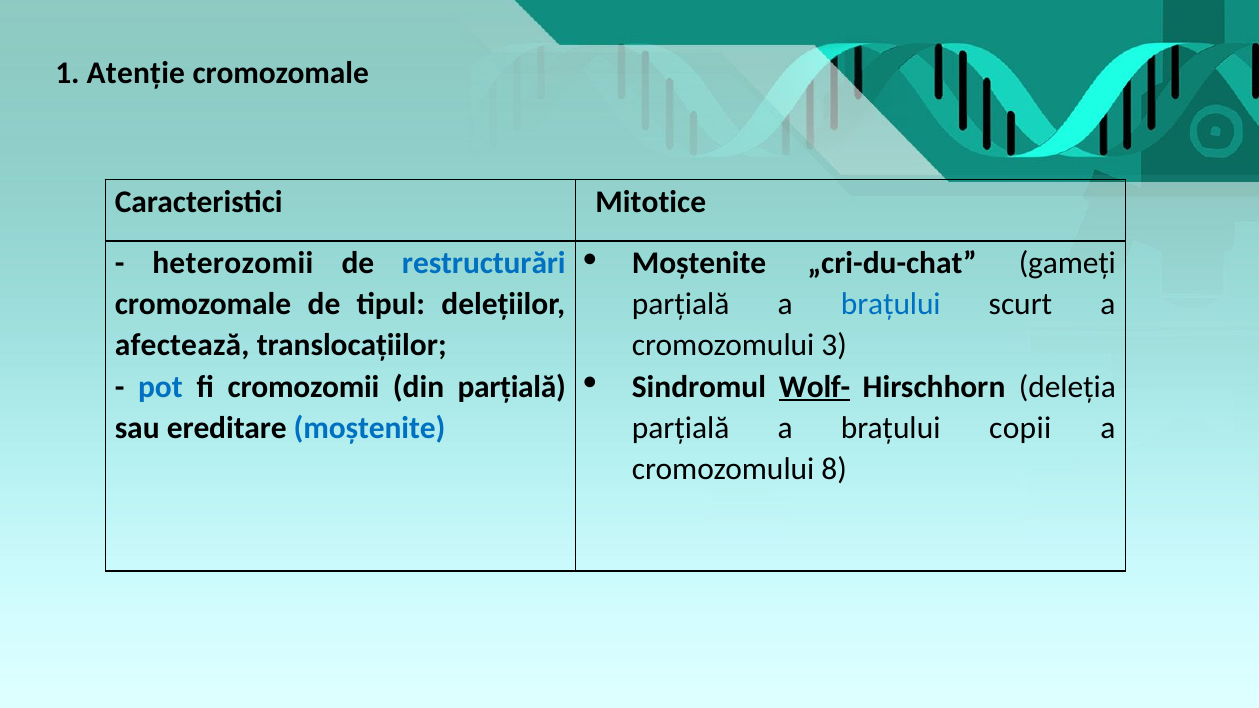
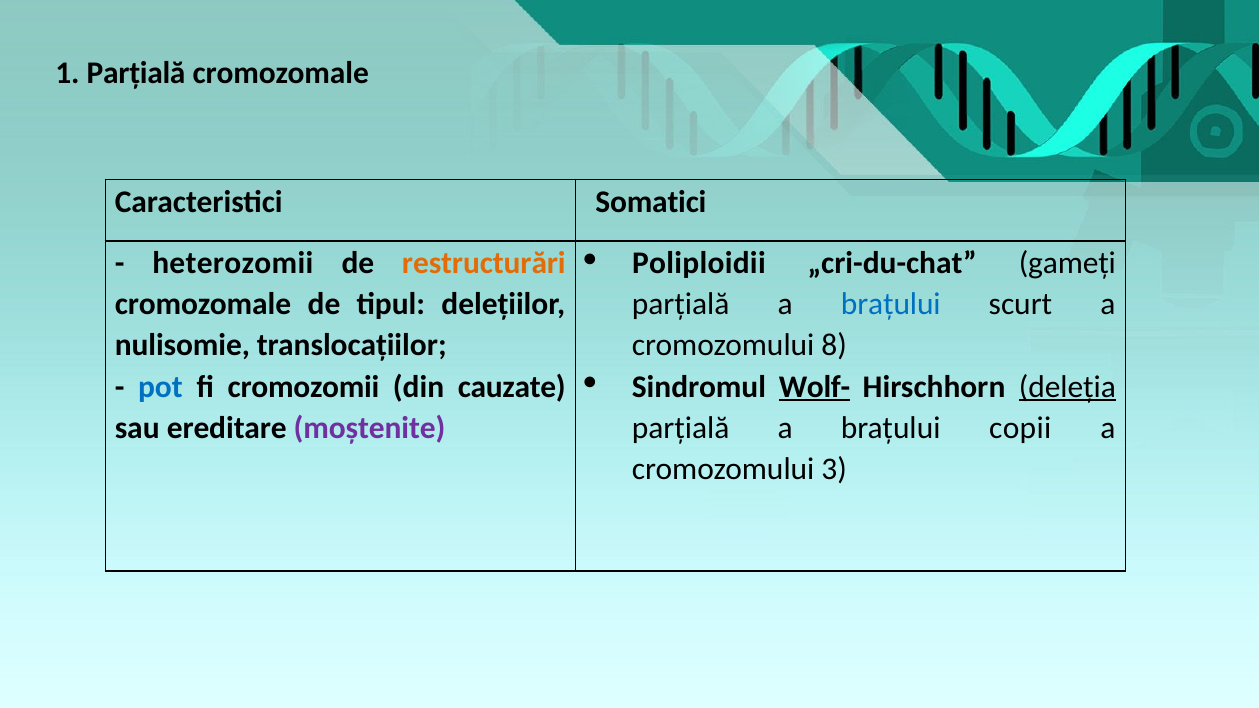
1 Atenție: Atenție -> Parțială
Mitotice: Mitotice -> Somatici
Moștenite at (699, 263): Moștenite -> Poliploidii
restructurări colour: blue -> orange
afectează: afectează -> nulisomie
3: 3 -> 8
deleția underline: none -> present
din parțială: parțială -> cauzate
moștenite at (370, 428) colour: blue -> purple
8: 8 -> 3
